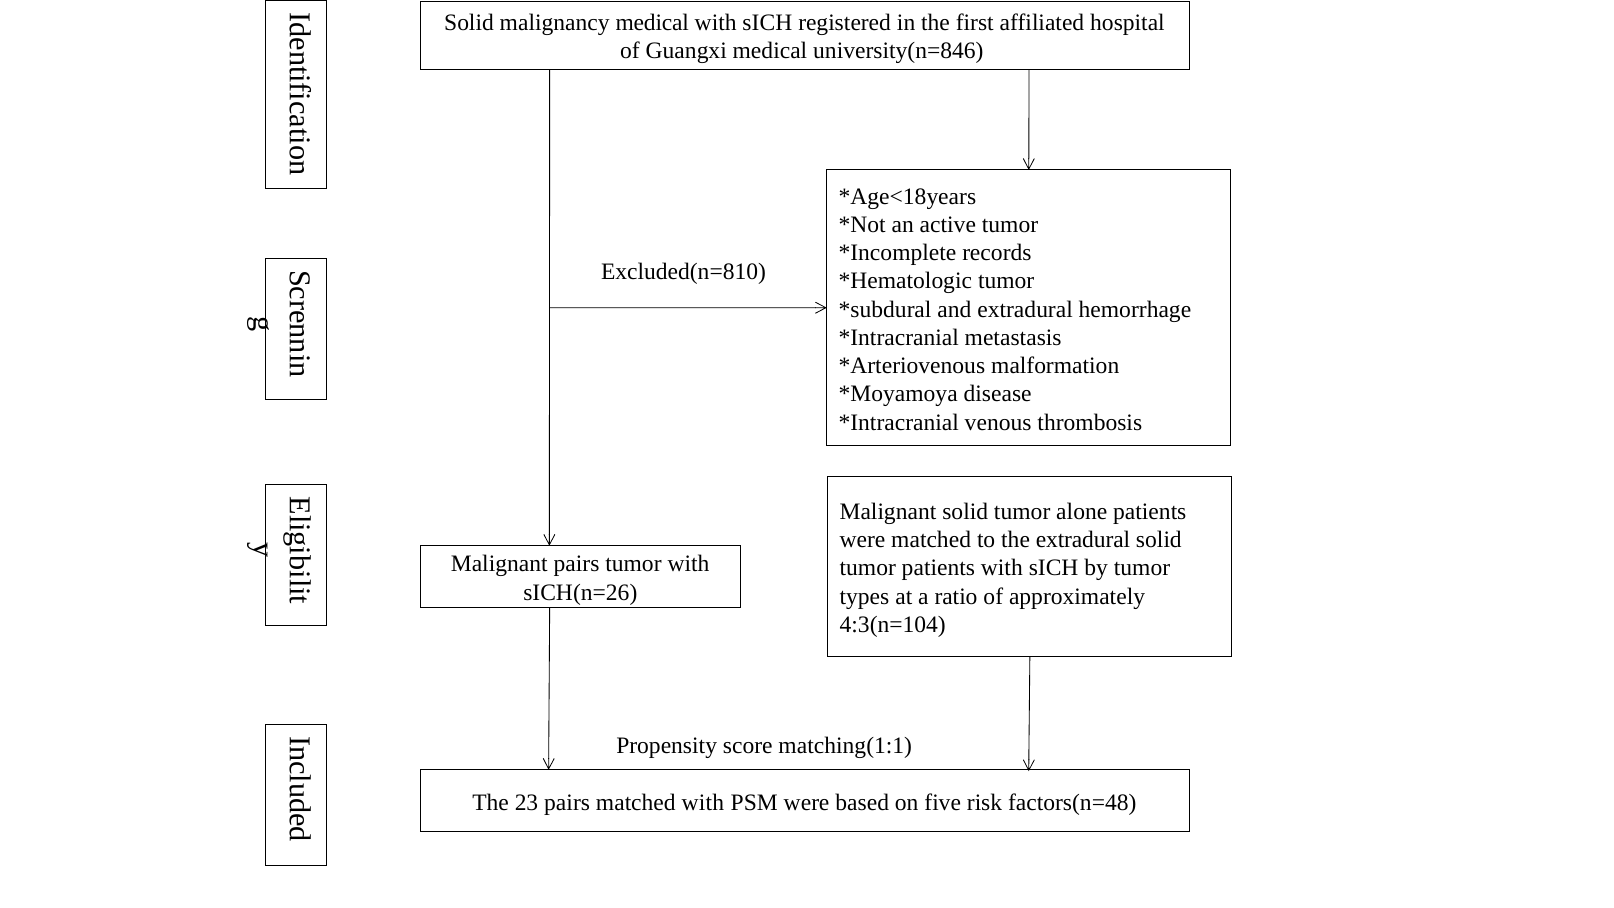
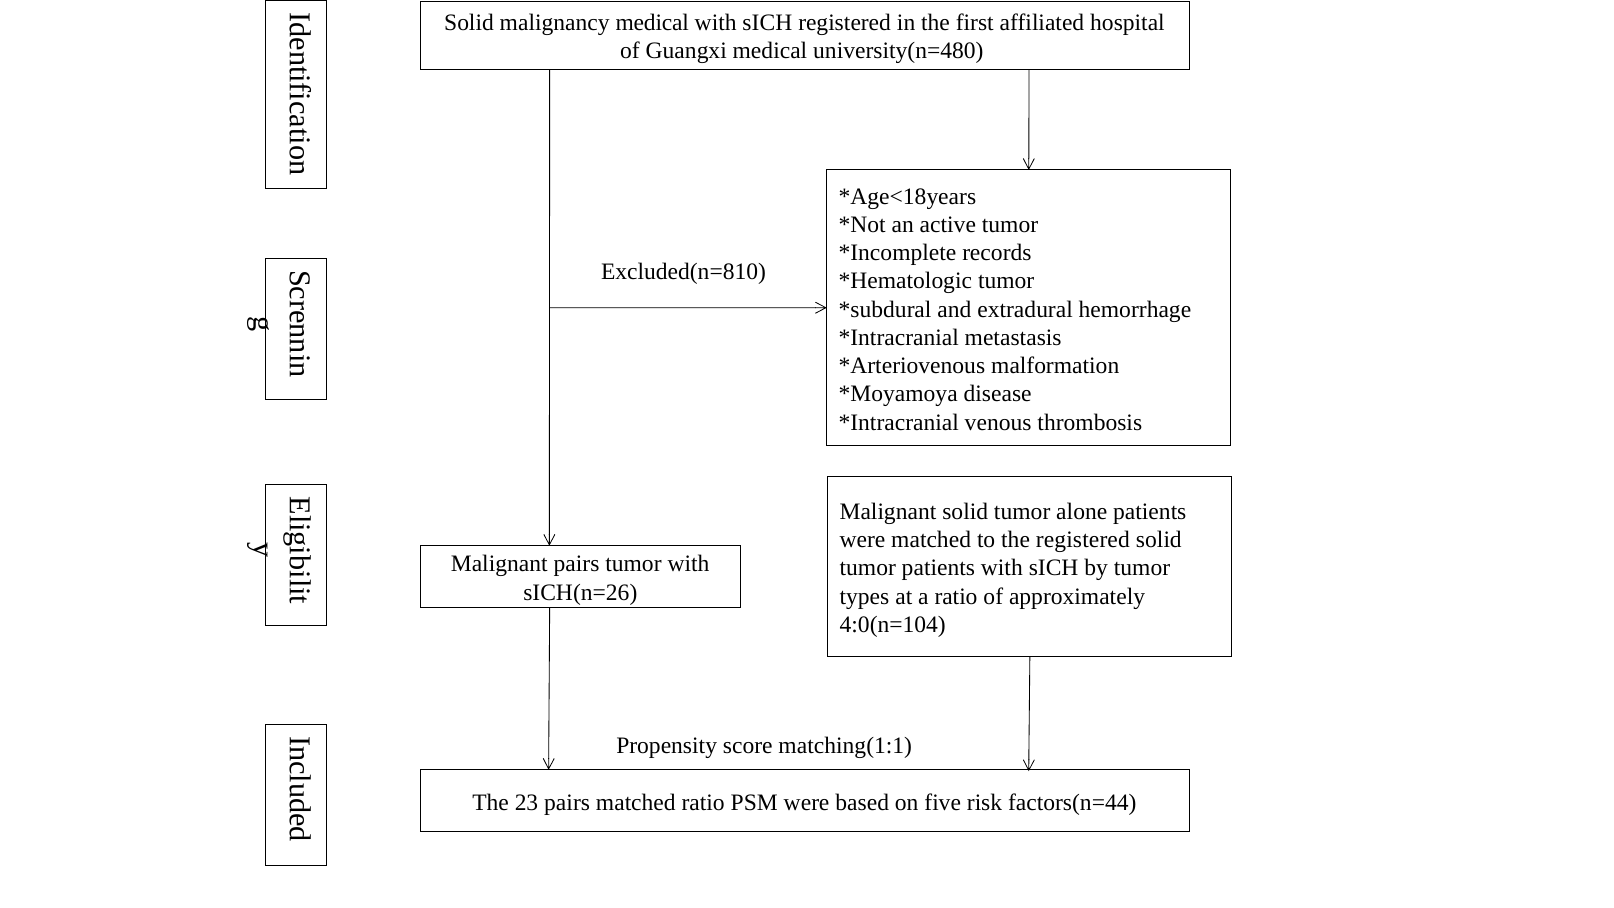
university(n=846: university(n=846 -> university(n=480
the extradural: extradural -> registered
4:3(n=104: 4:3(n=104 -> 4:0(n=104
matched with: with -> ratio
factors(n=48: factors(n=48 -> factors(n=44
